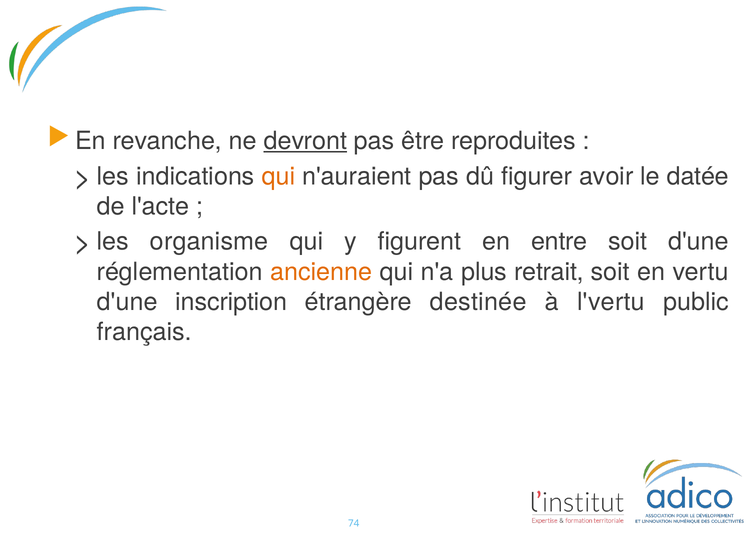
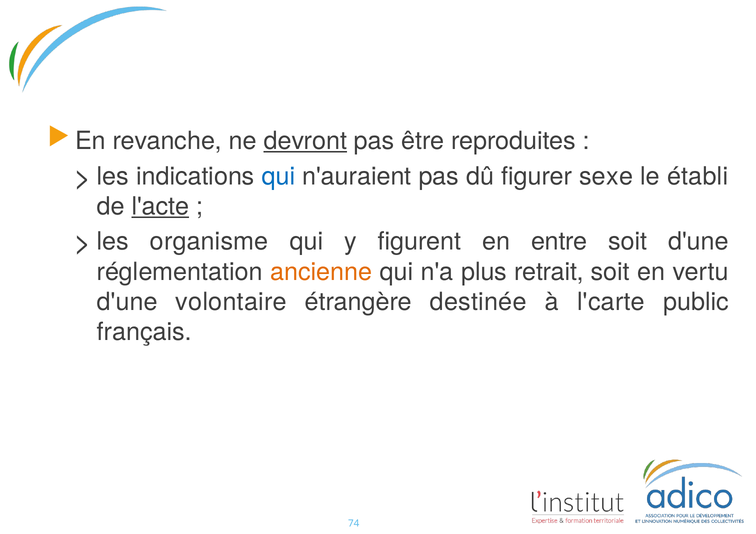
qui at (278, 177) colour: orange -> blue
avoir: avoir -> sexe
datée: datée -> établi
l'acte underline: none -> present
inscription: inscription -> volontaire
l'vertu: l'vertu -> l'carte
